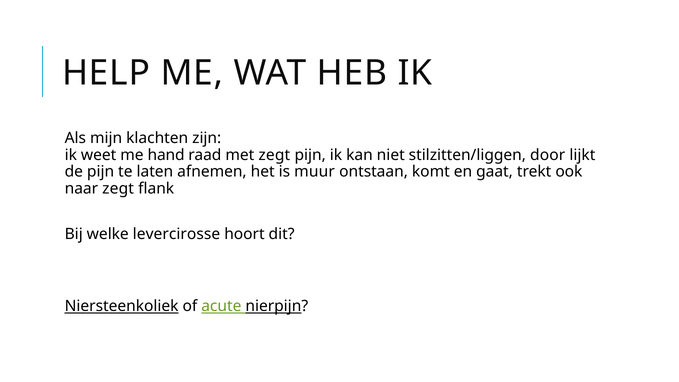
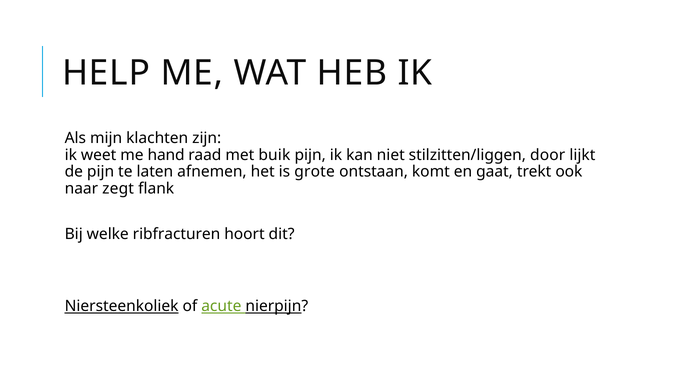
met zegt: zegt -> buik
muur: muur -> grote
levercirosse: levercirosse -> ribfracturen
